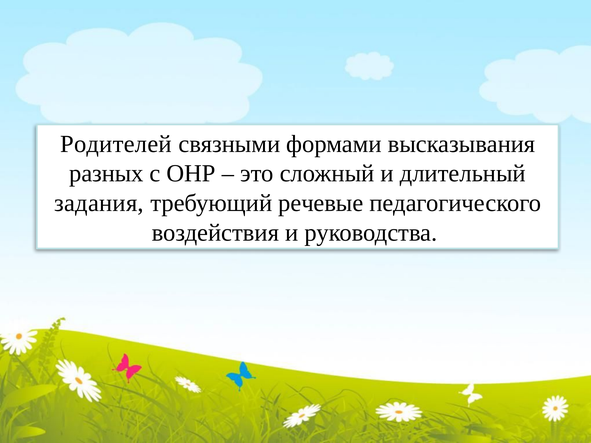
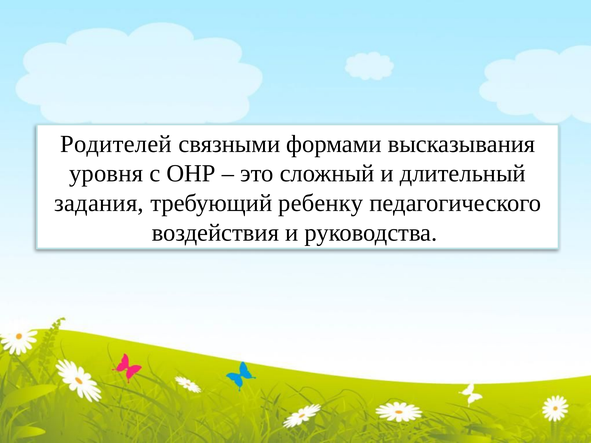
разных: разных -> уровня
речевые: речевые -> ребенку
